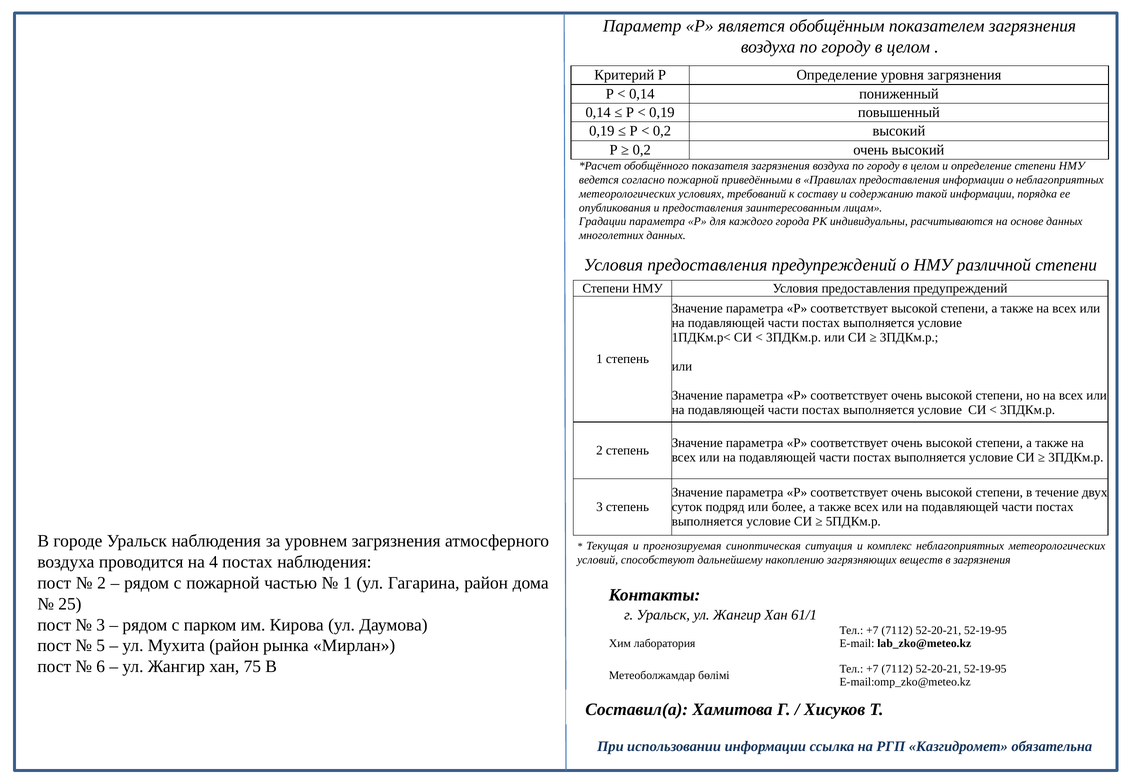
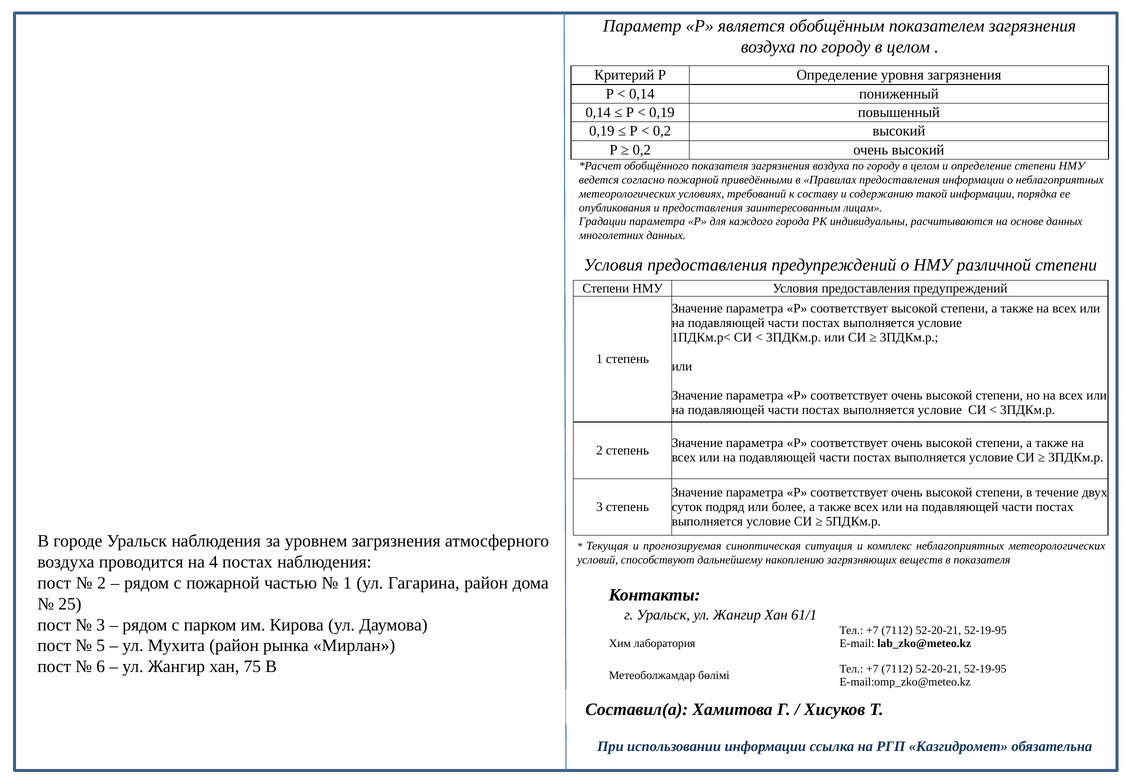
в загрязнения: загрязнения -> показателя
